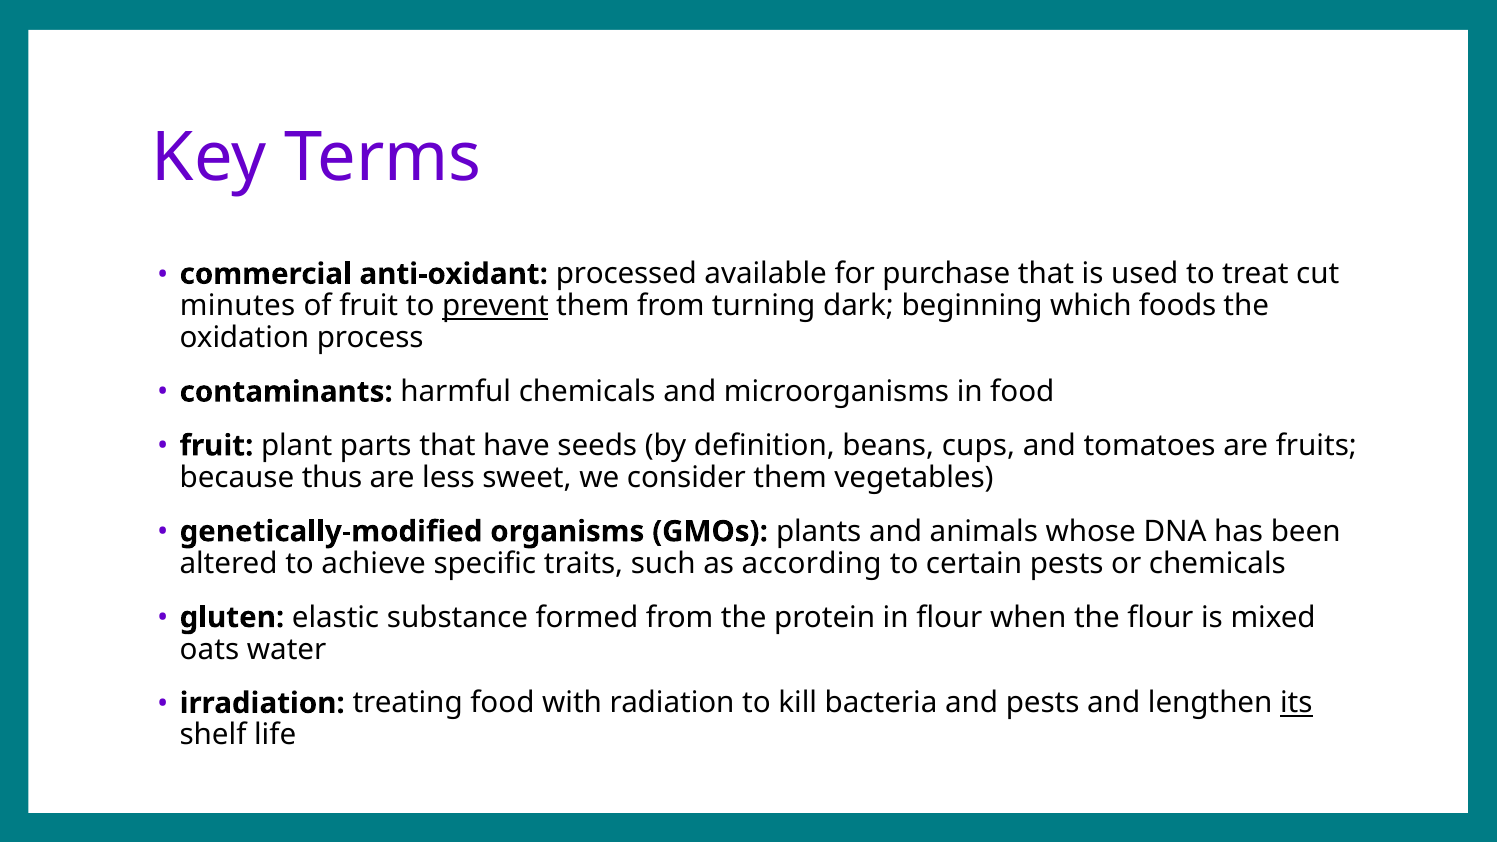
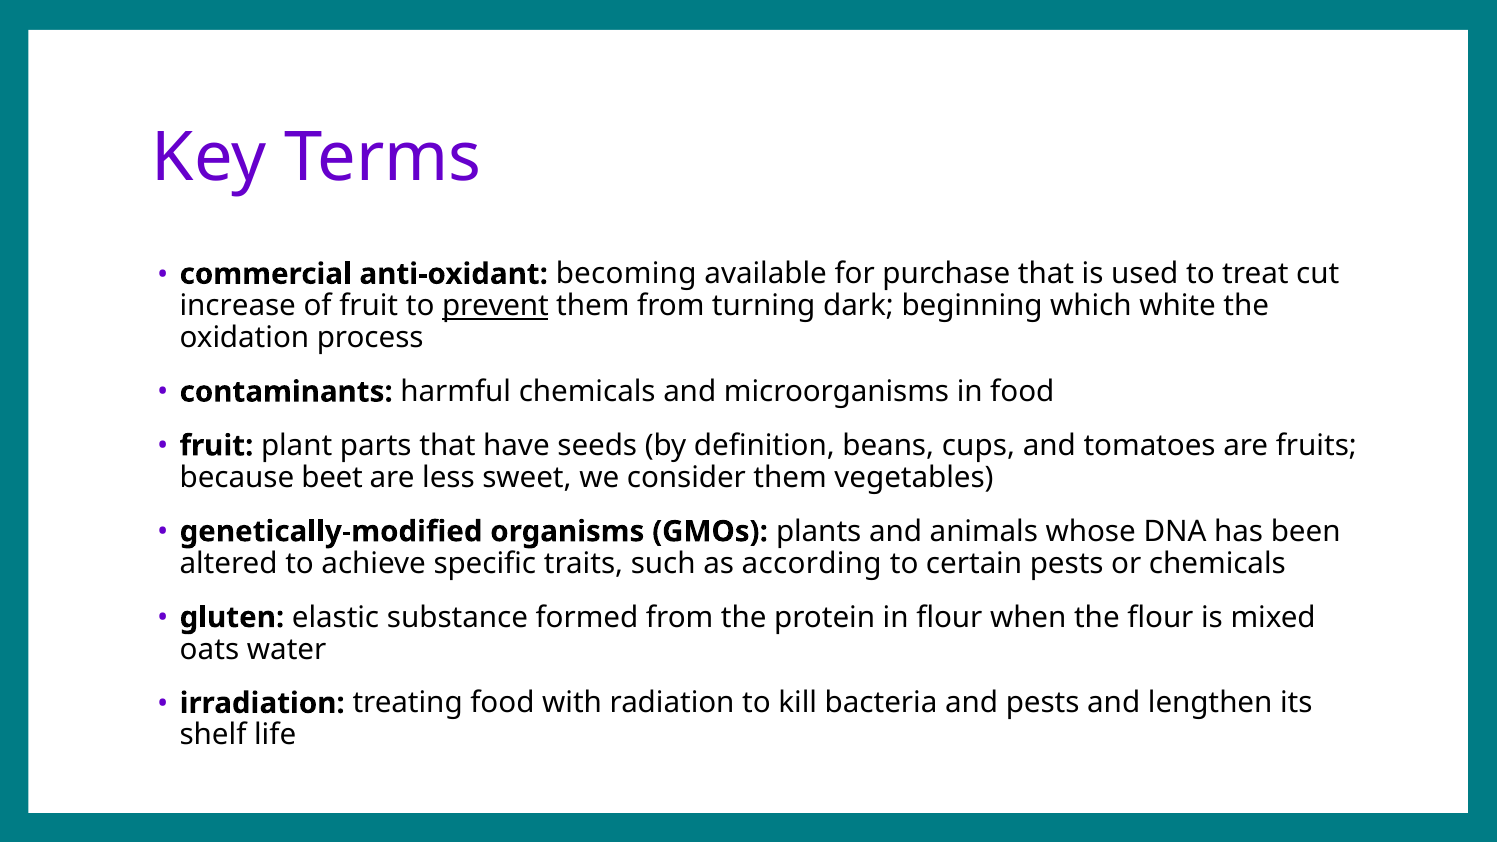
processed: processed -> becoming
minutes: minutes -> increase
foods: foods -> white
thus: thus -> beet
its underline: present -> none
